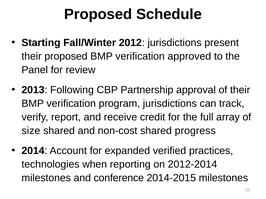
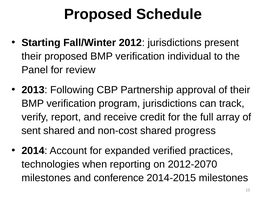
approved: approved -> individual
size: size -> sent
2012-2014: 2012-2014 -> 2012-2070
